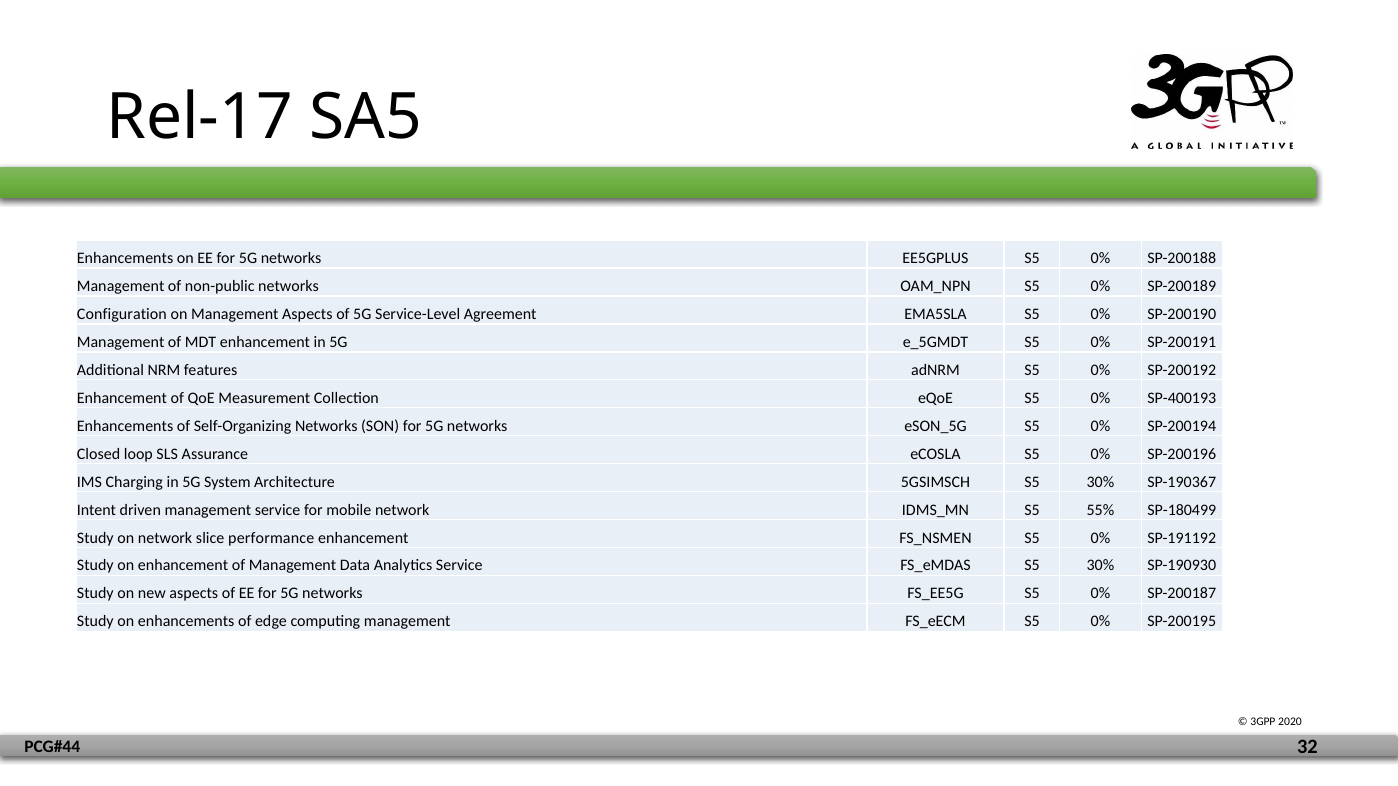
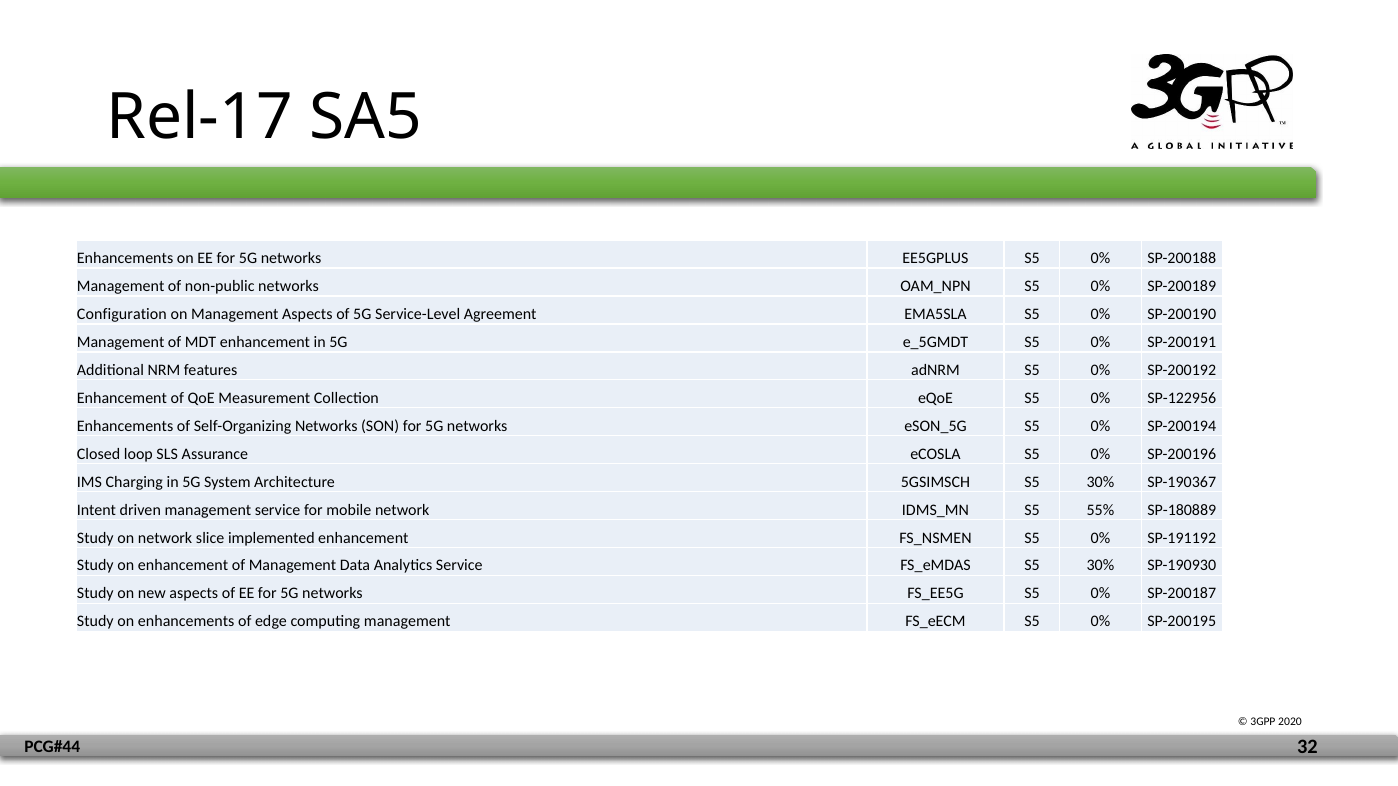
SP-400193: SP-400193 -> SP-122956
SP-180499: SP-180499 -> SP-180889
performance: performance -> implemented
